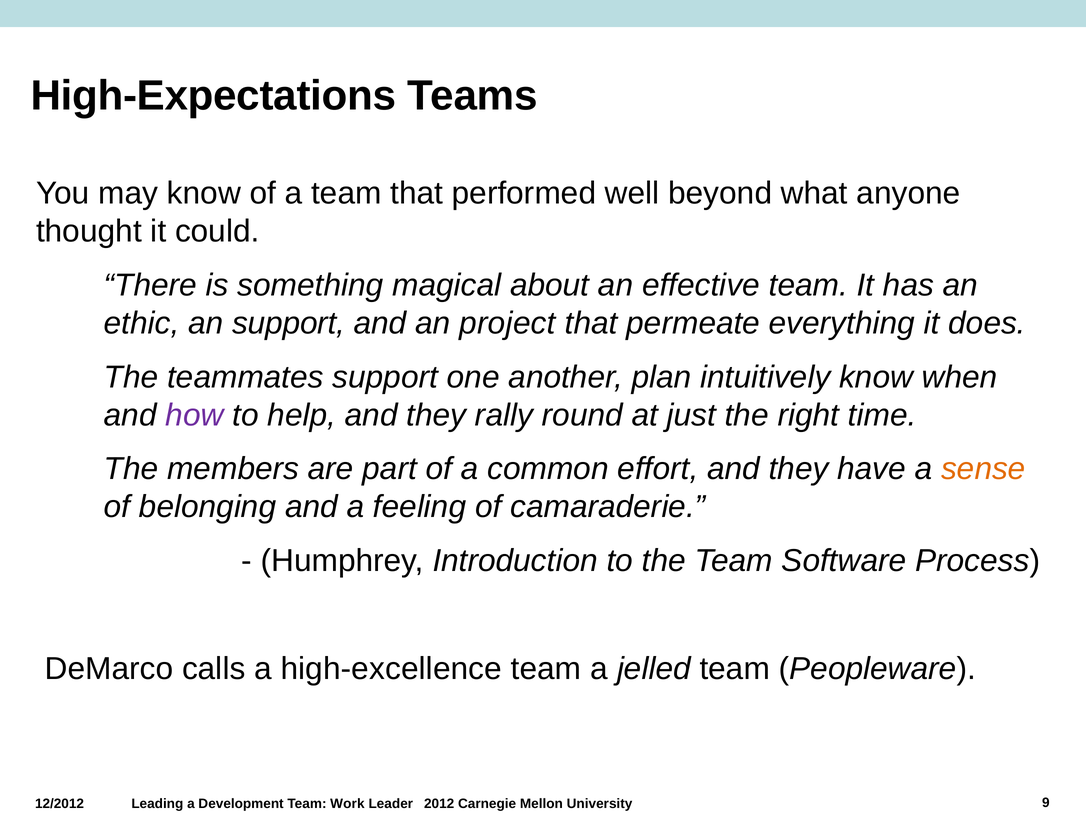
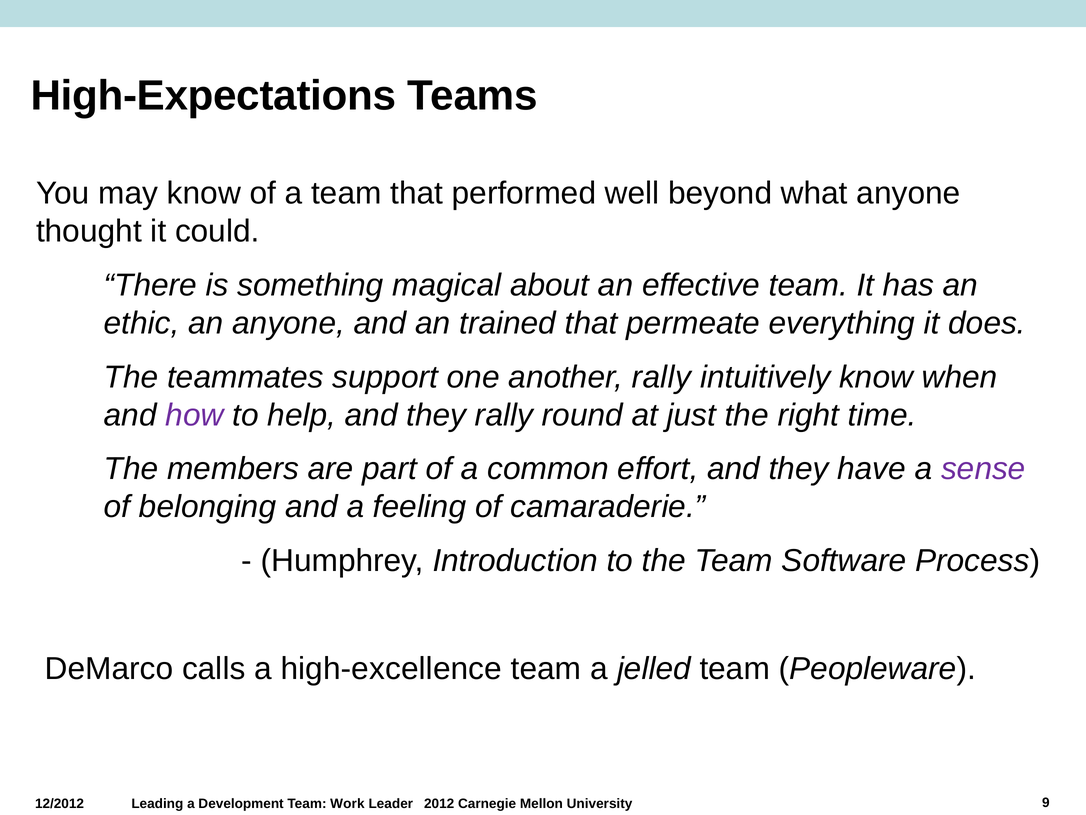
an support: support -> anyone
project: project -> trained
another plan: plan -> rally
sense colour: orange -> purple
